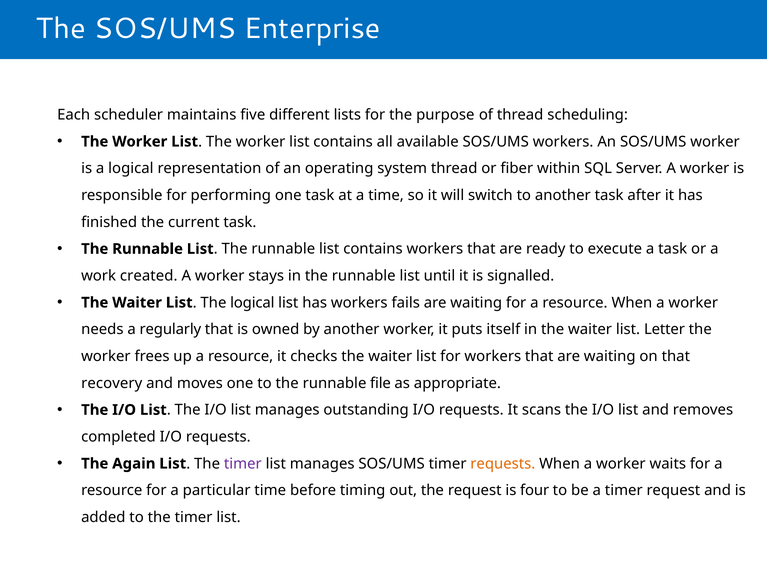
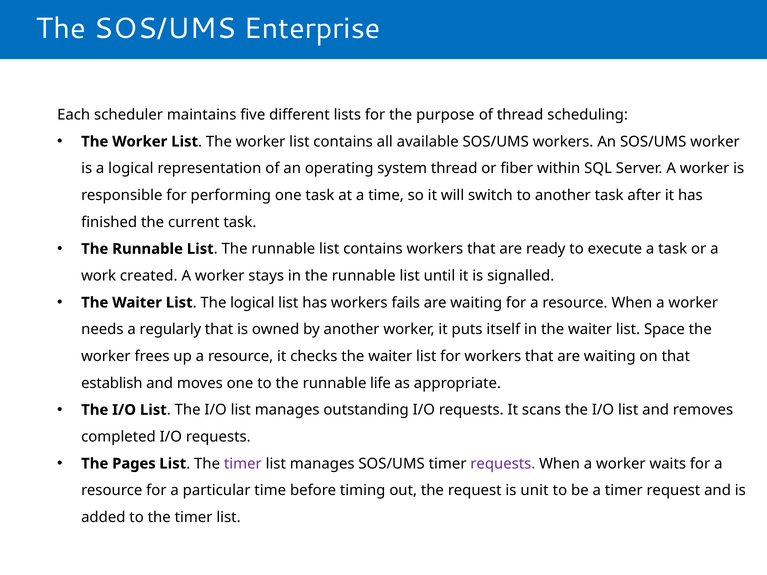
Letter: Letter -> Space
recovery: recovery -> establish
file: file -> life
Again: Again -> Pages
requests at (503, 464) colour: orange -> purple
four: four -> unit
